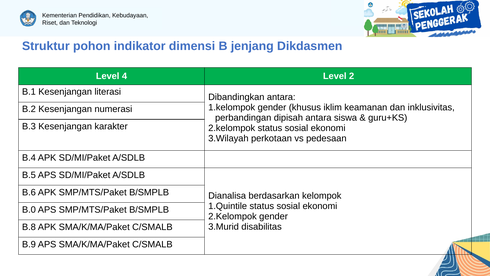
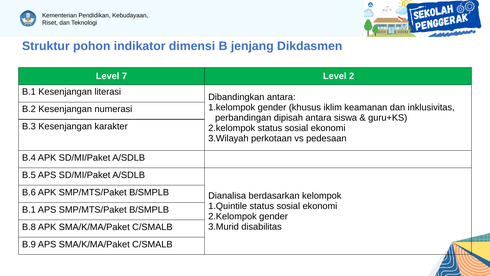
4: 4 -> 7
B.0 at (29, 209): B.0 -> B.1
